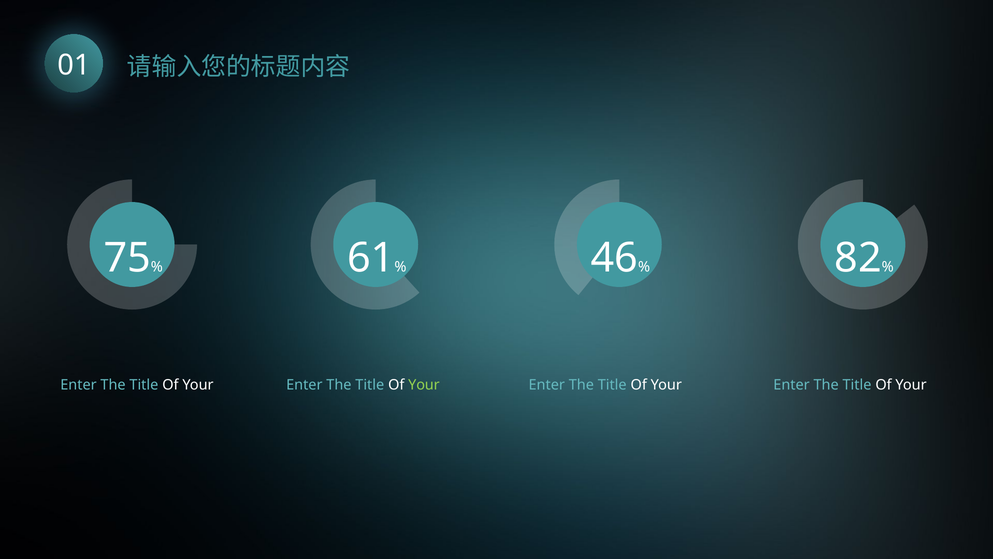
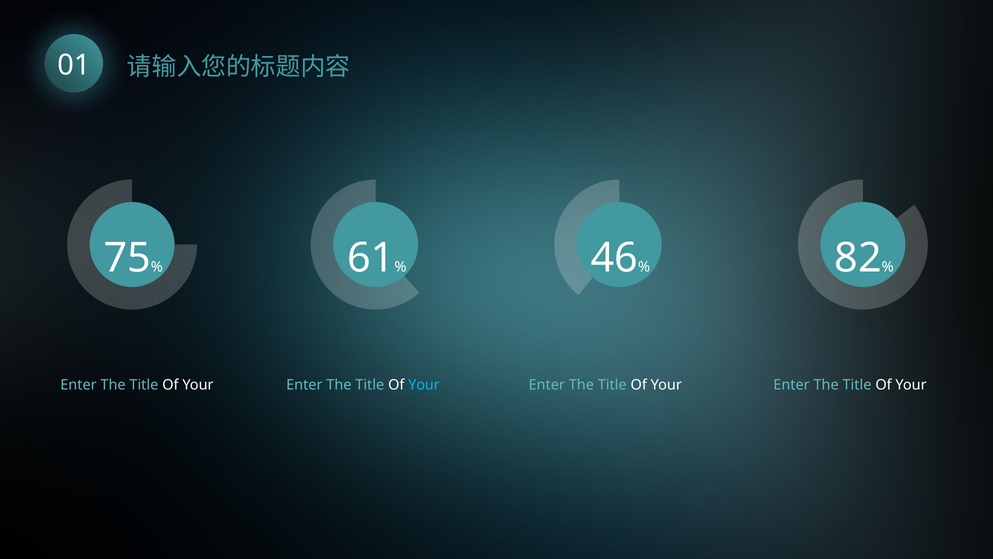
Your at (424, 385) colour: light green -> light blue
